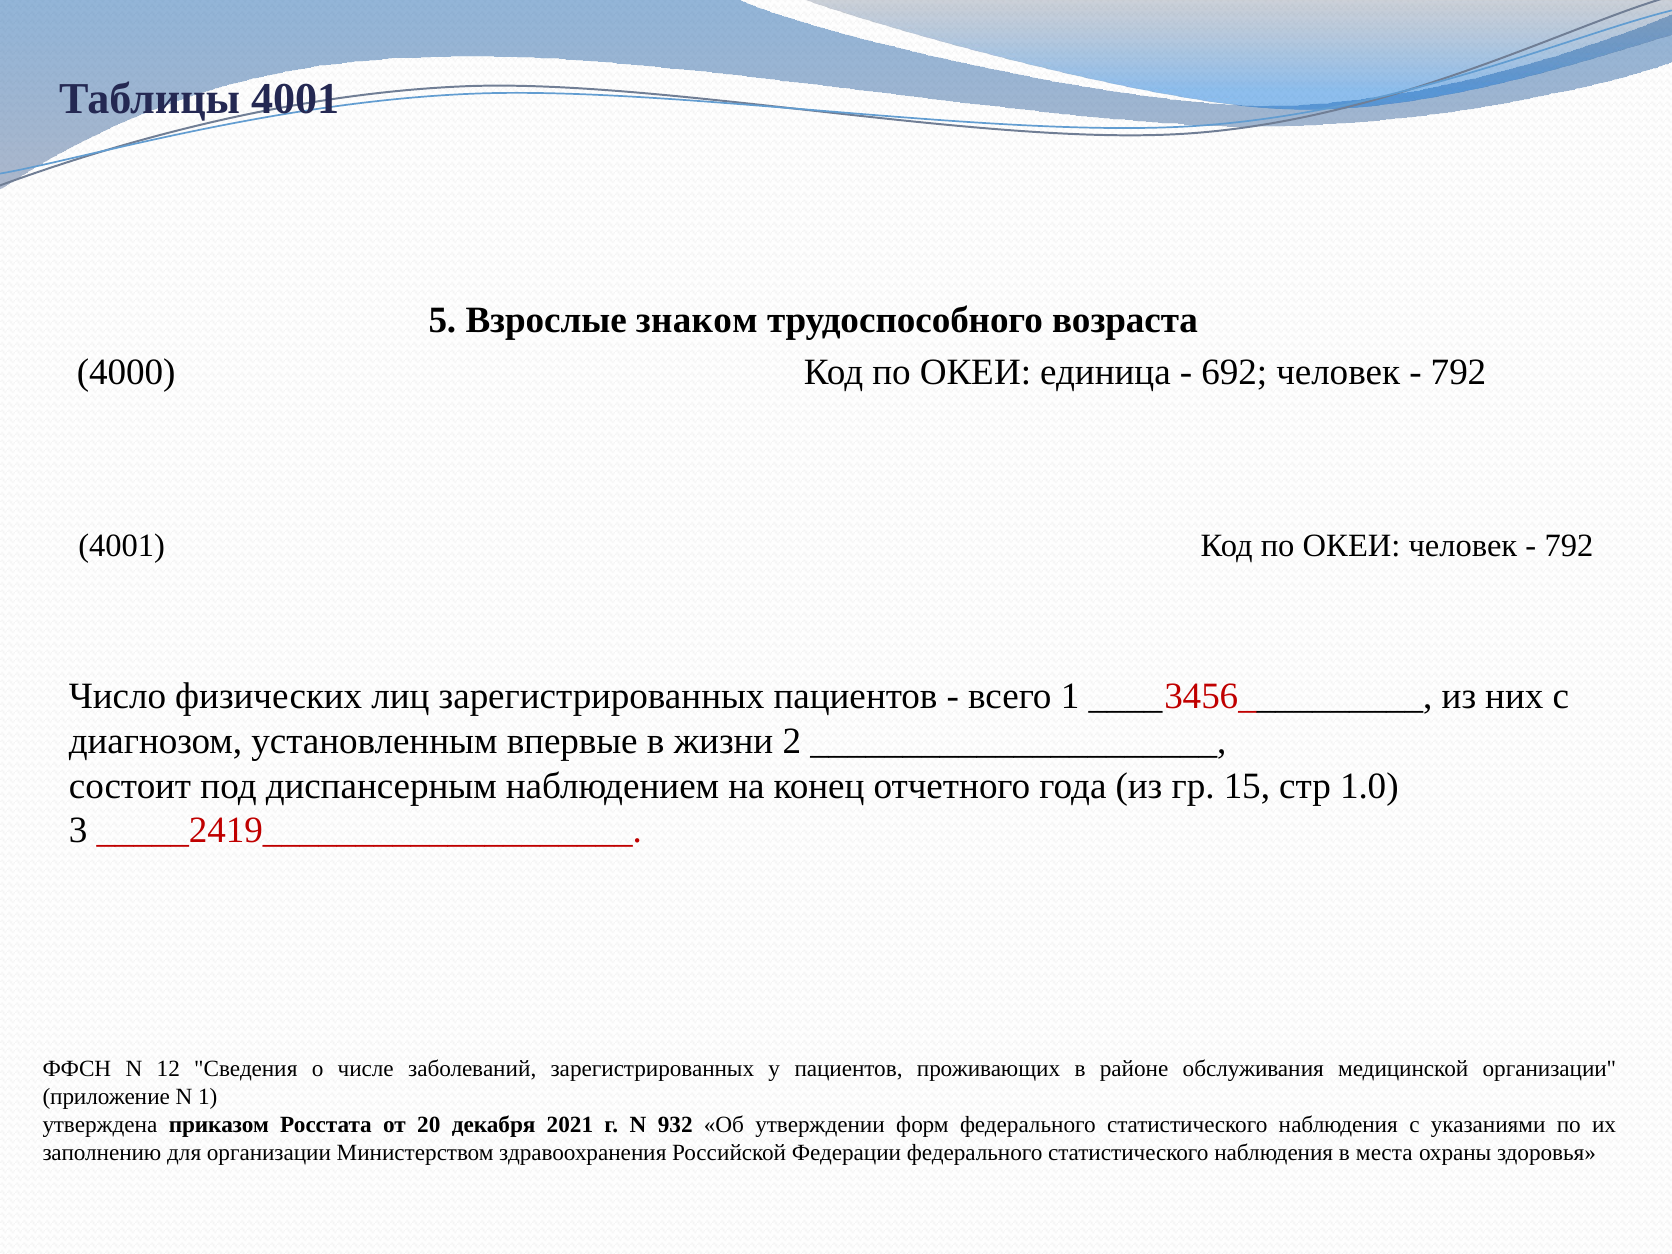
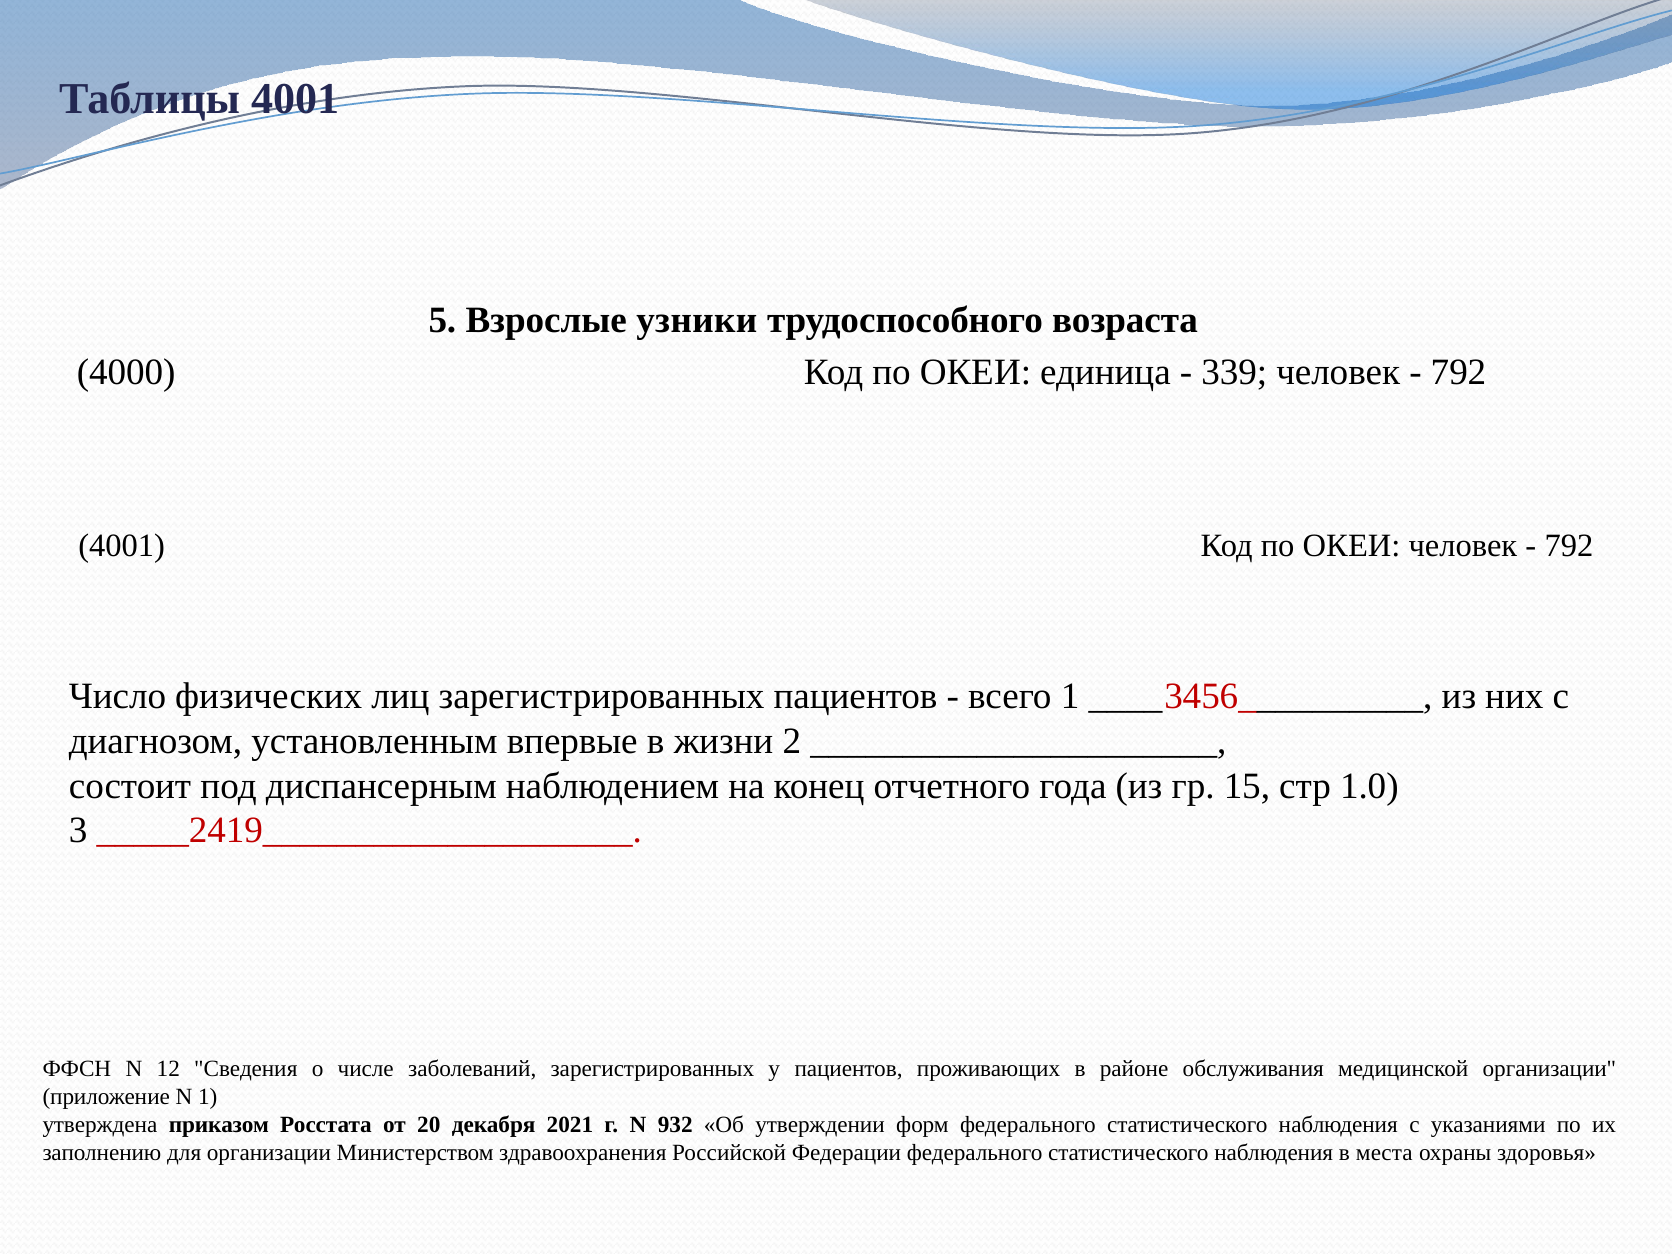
знаком: знаком -> узники
692: 692 -> 339
